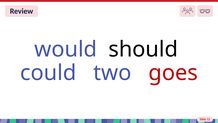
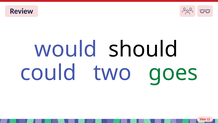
goes colour: red -> green
